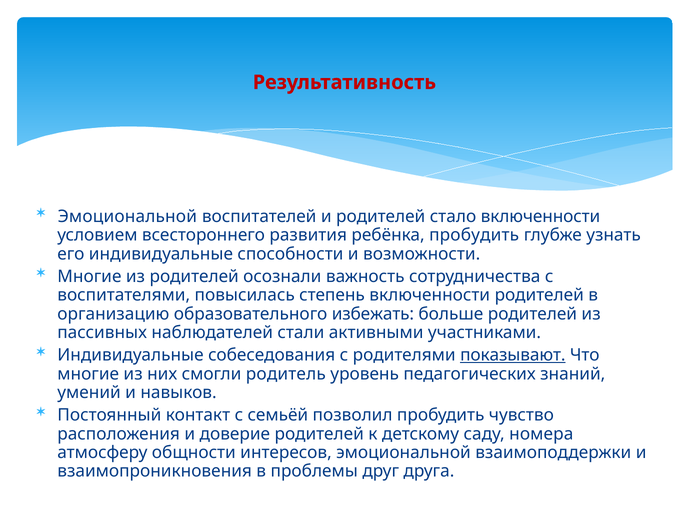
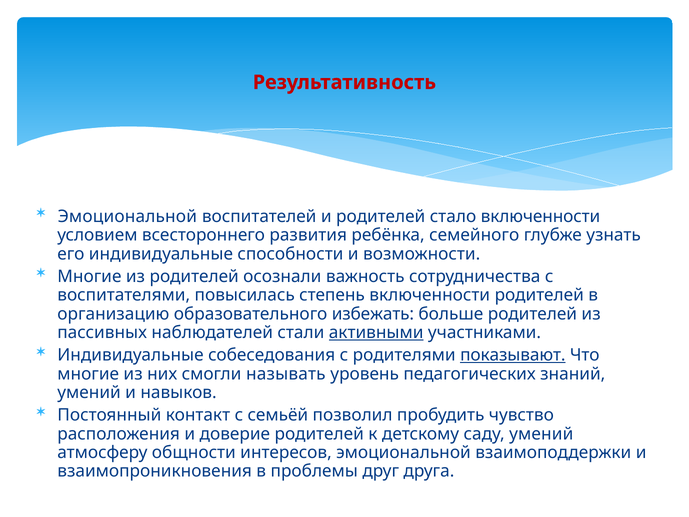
ребёнка пробудить: пробудить -> семейного
активными underline: none -> present
родитель: родитель -> называть
саду номера: номера -> умений
